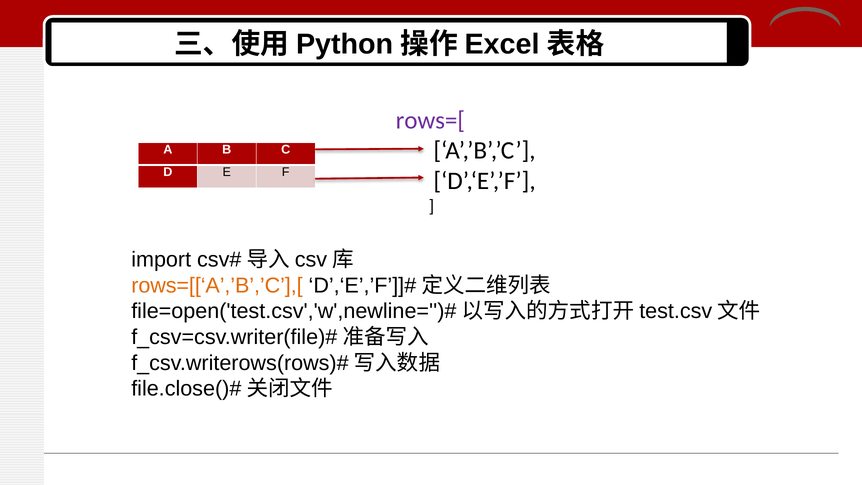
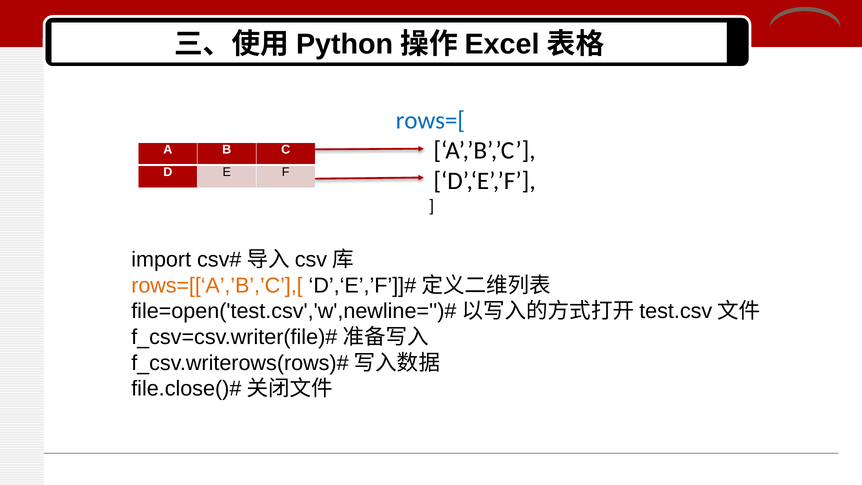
rows=[ colour: purple -> blue
